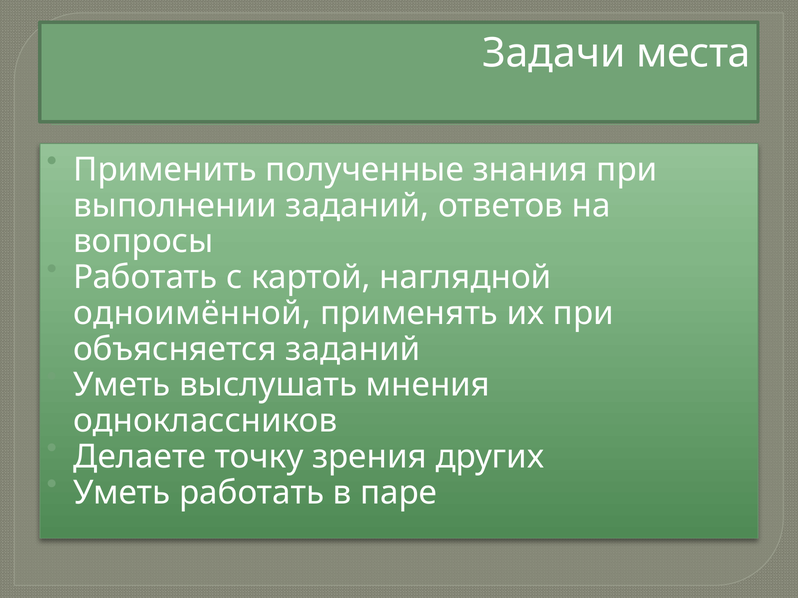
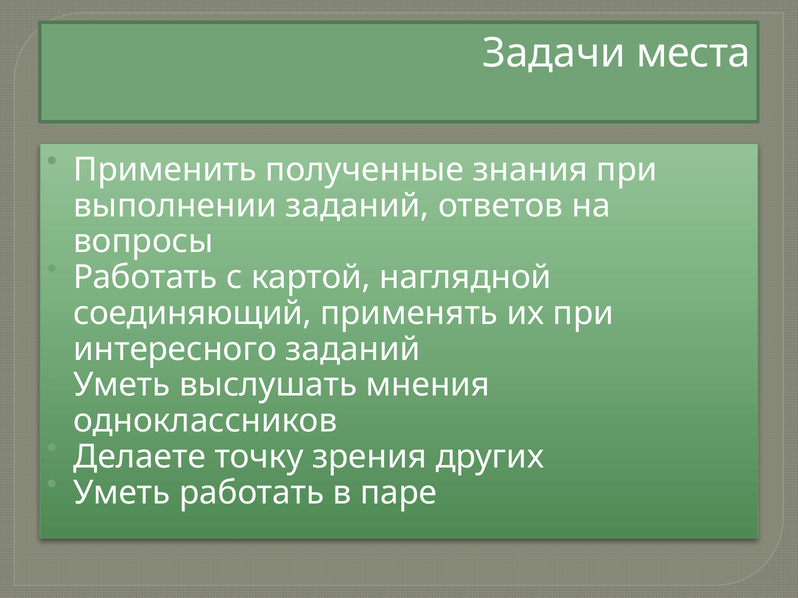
одноимённой: одноимённой -> соединяющий
объясняется: объясняется -> интересного
